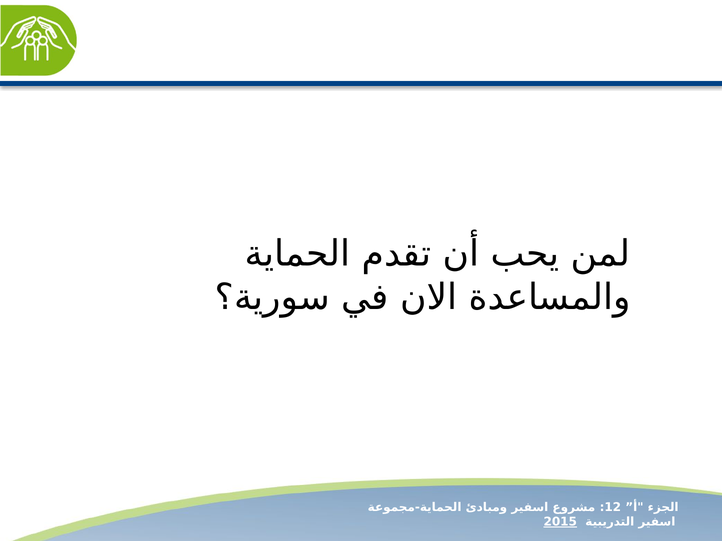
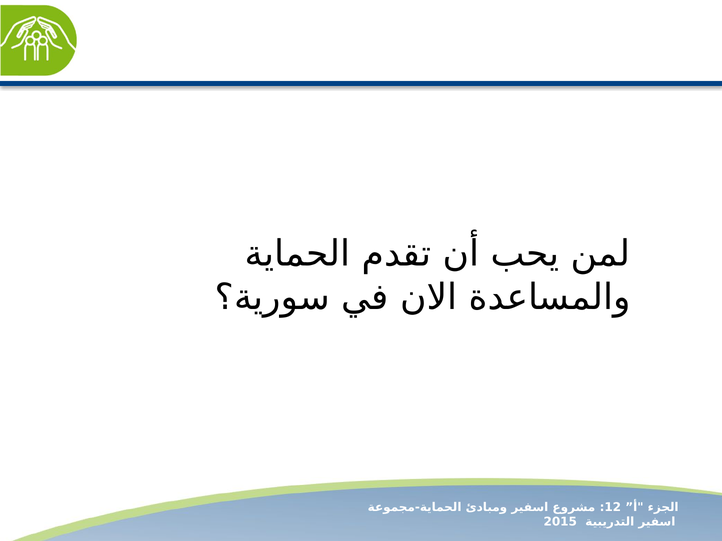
2015 underline: present -> none
